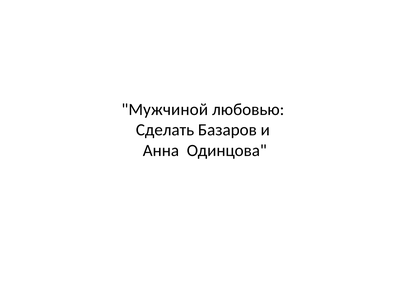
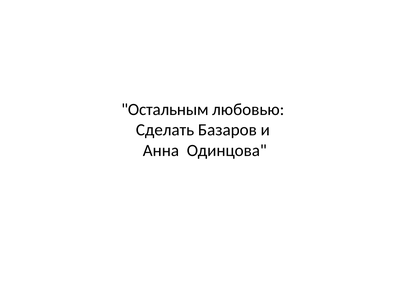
Мужчиной: Мужчиной -> Остальным
